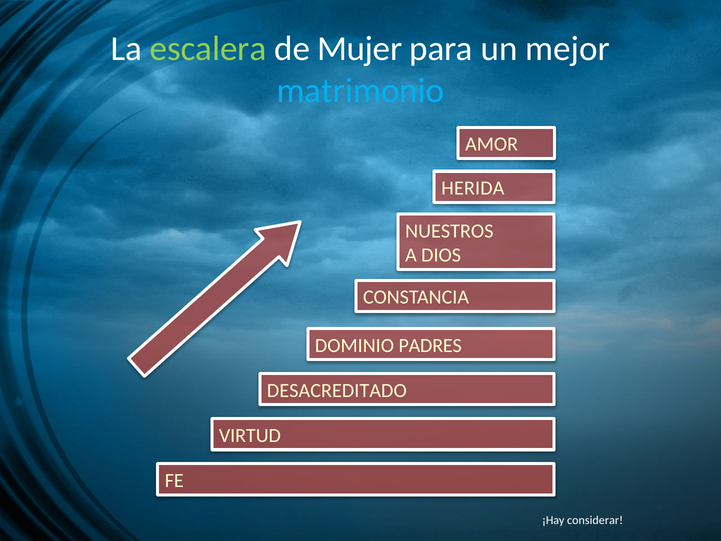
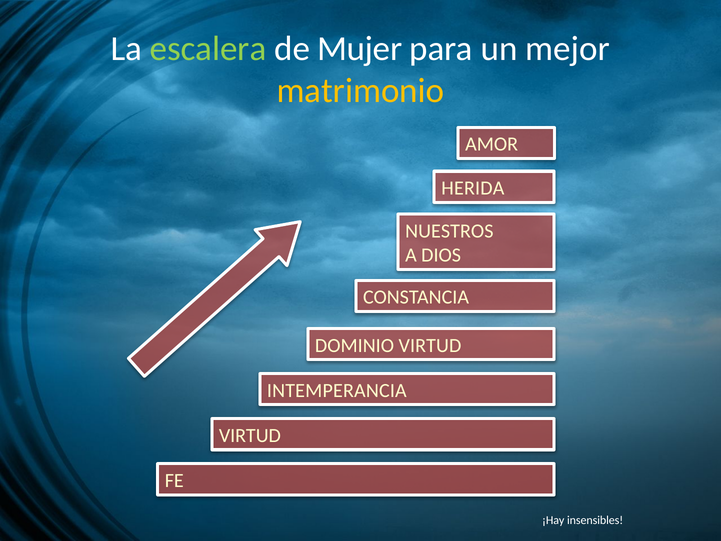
matrimonio colour: light blue -> yellow
DOMINIO PADRES: PADRES -> VIRTUD
DESACREDITADO: DESACREDITADO -> INTEMPERANCIA
considerar: considerar -> insensibles
